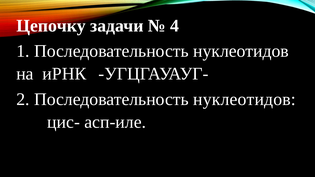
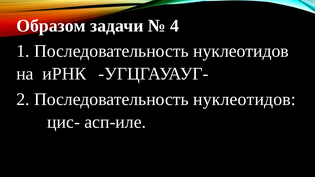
Цепочку: Цепочку -> Образом
